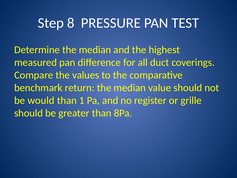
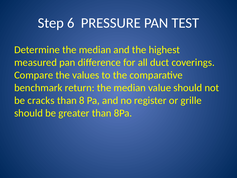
8: 8 -> 6
would: would -> cracks
1: 1 -> 8
